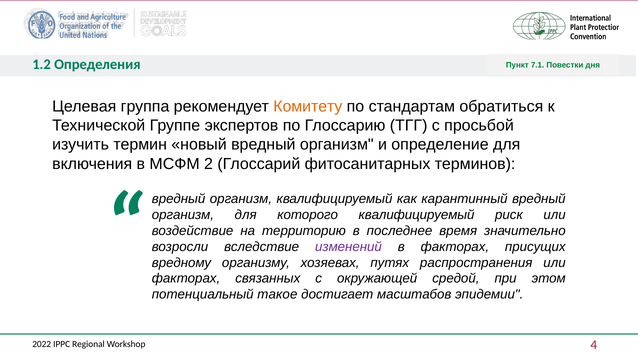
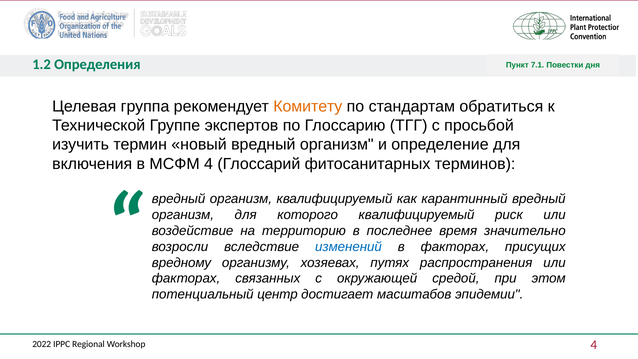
МСФМ 2: 2 -> 4
изменений colour: purple -> blue
такое: такое -> центр
